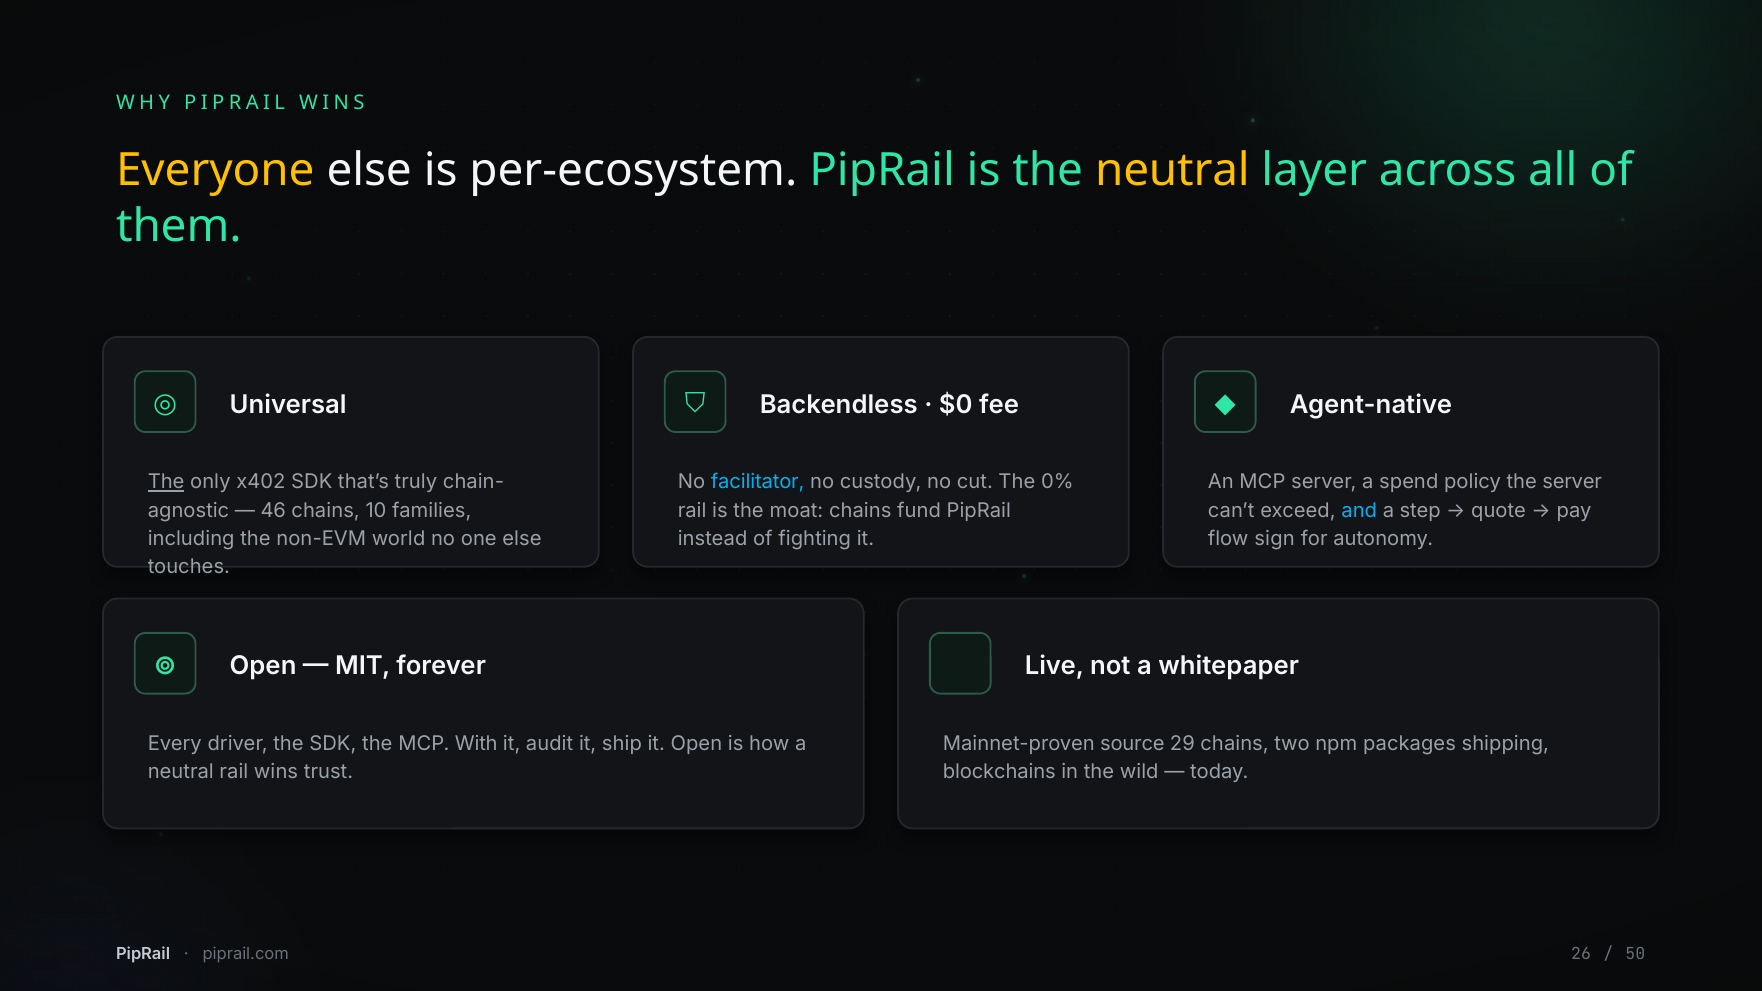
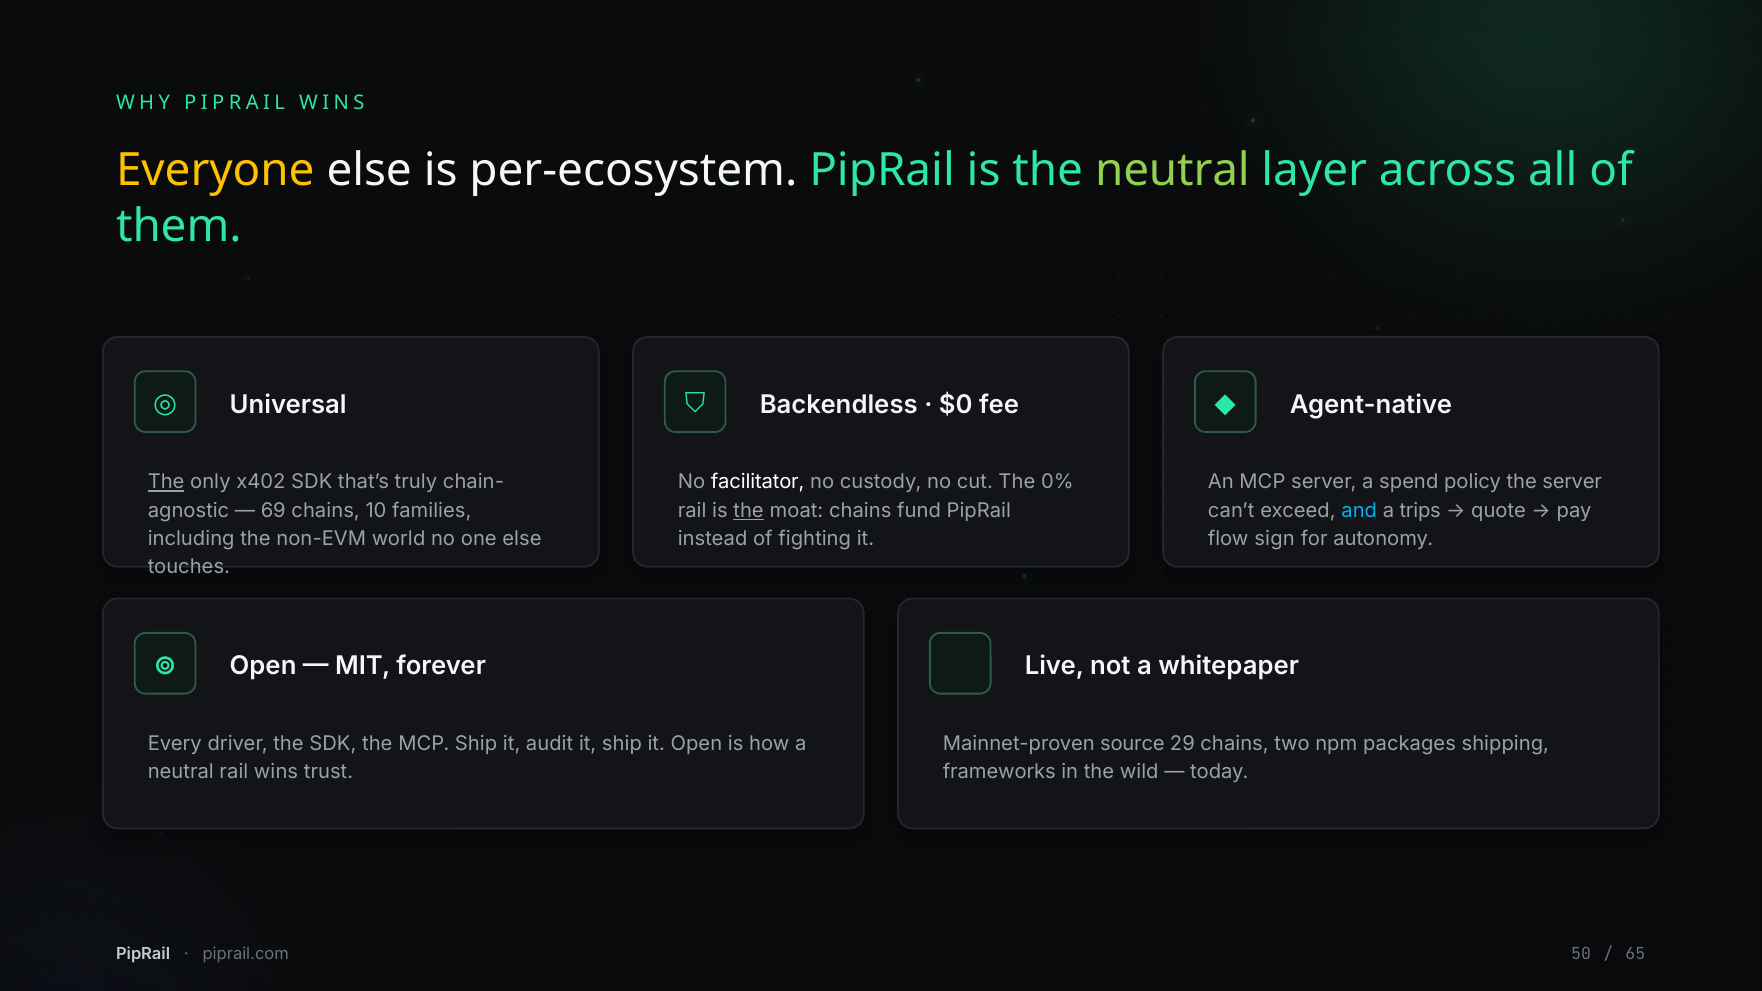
neutral at (1172, 170) colour: yellow -> light green
facilitator colour: light blue -> white
46: 46 -> 69
the at (749, 511) underline: none -> present
step: step -> trips
MCP With: With -> Ship
blockchains: blockchains -> frameworks
26: 26 -> 50
50: 50 -> 65
